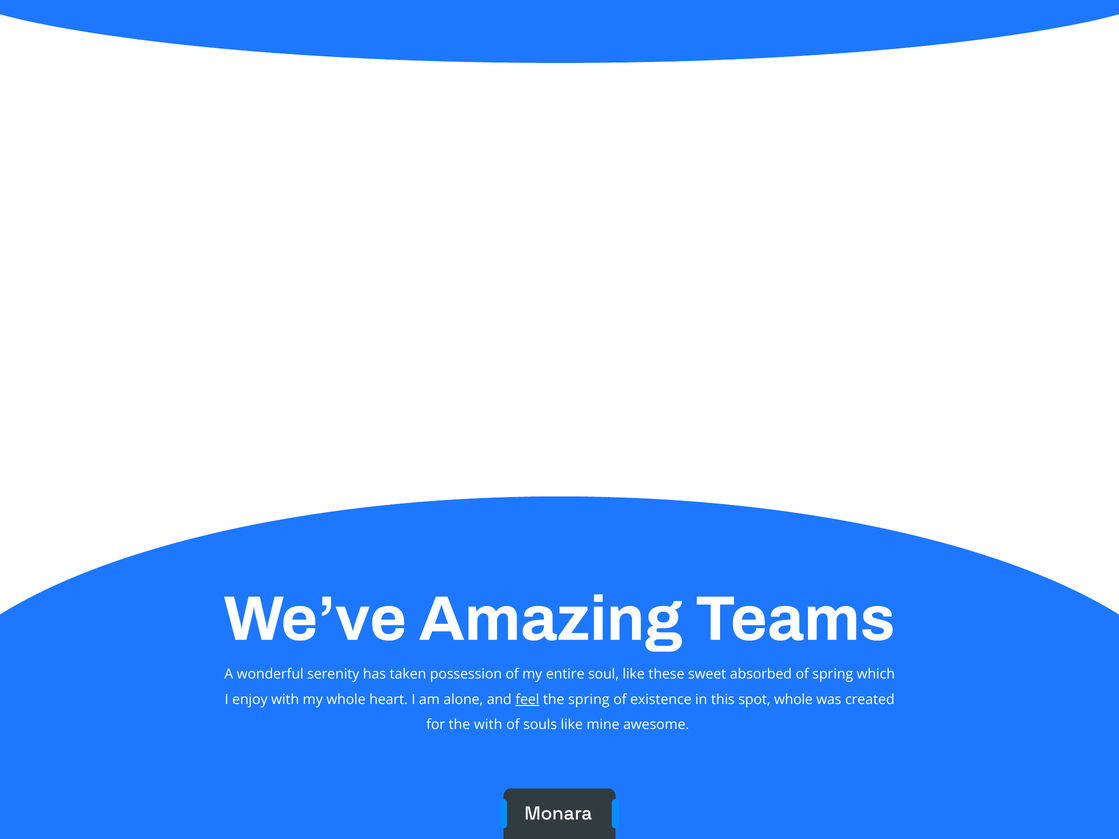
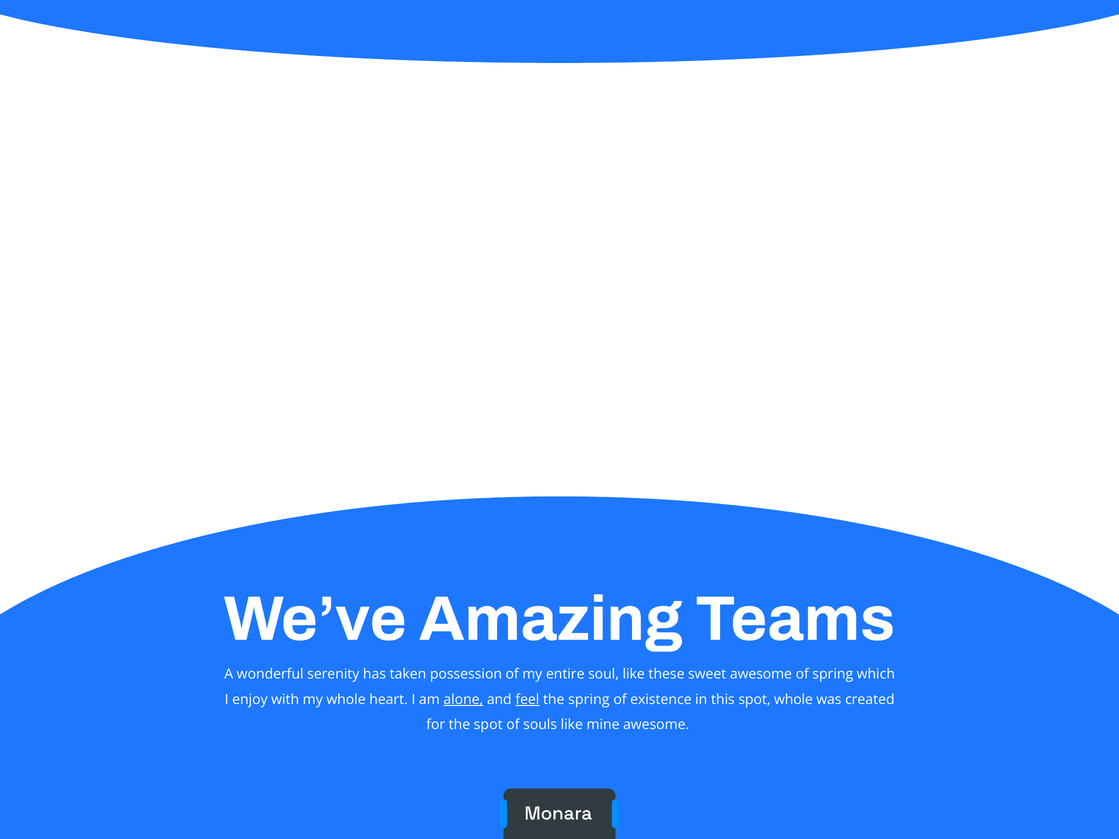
sweet absorbed: absorbed -> awesome
alone underline: none -> present
the with: with -> spot
